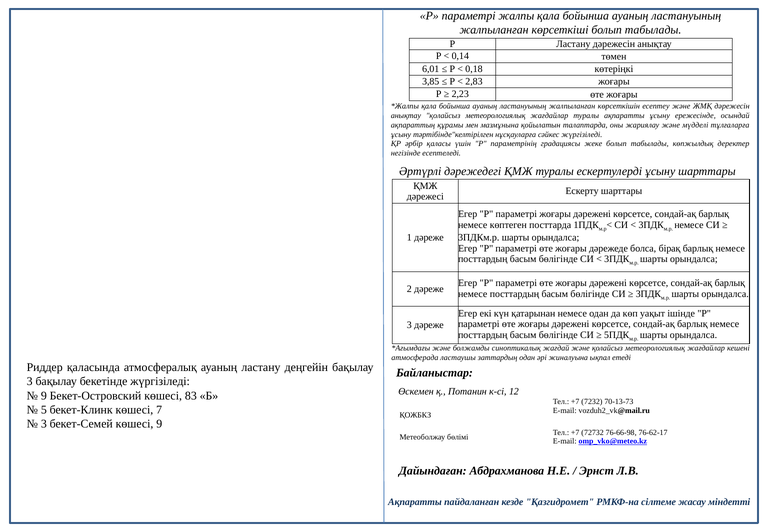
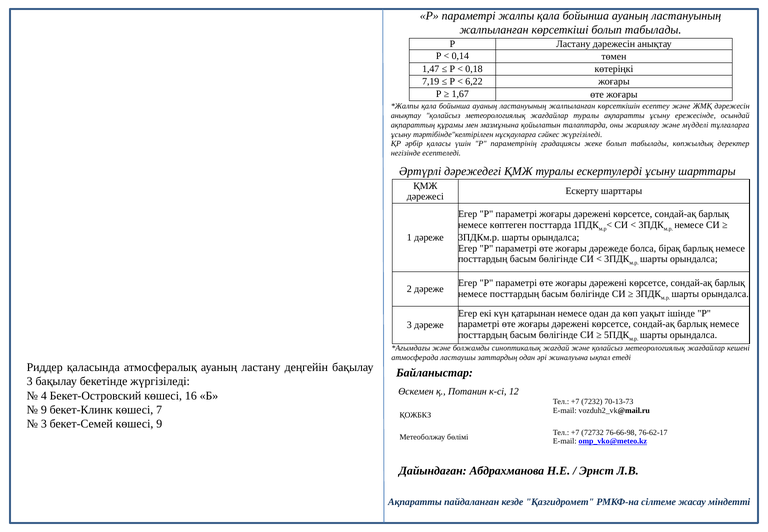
6,01: 6,01 -> 1,47
3,85: 3,85 -> 7,19
2,83: 2,83 -> 6,22
2,23: 2,23 -> 1,67
9 at (44, 395): 9 -> 4
83: 83 -> 16
5 at (44, 410): 5 -> 9
